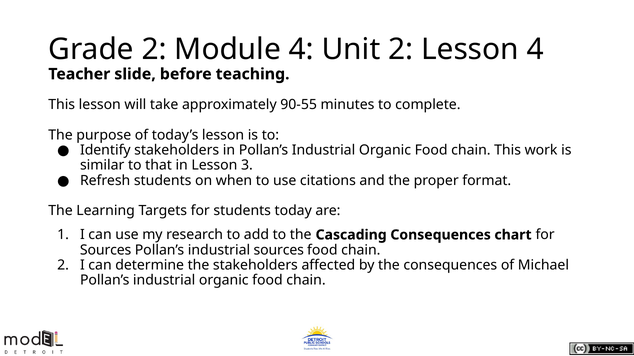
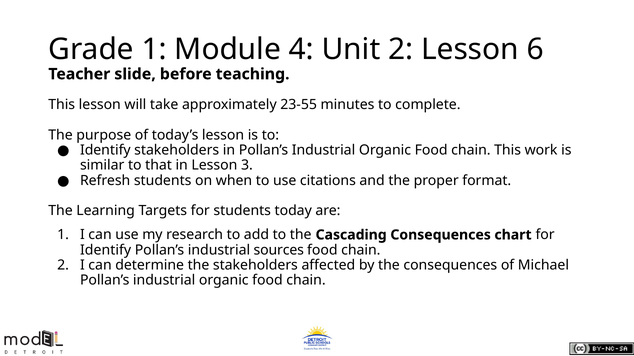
Grade 2: 2 -> 1
Lesson 4: 4 -> 6
90-55: 90-55 -> 23-55
Sources at (106, 250): Sources -> Identify
